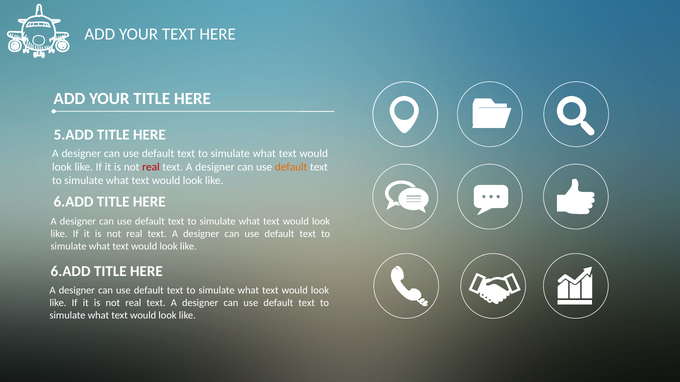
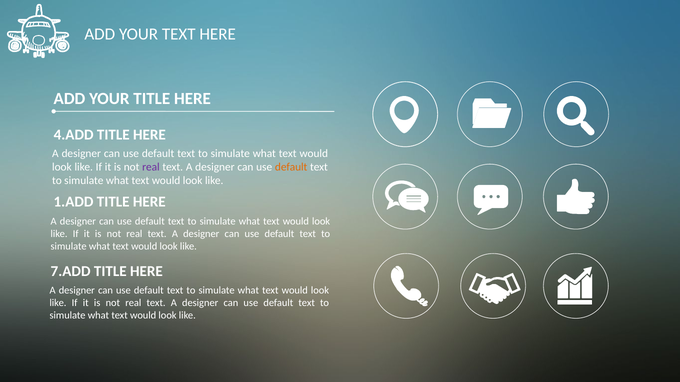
5.ADD: 5.ADD -> 4.ADD
real at (151, 167) colour: red -> purple
6.ADD at (73, 202): 6.ADD -> 1.ADD
6.ADD at (71, 272): 6.ADD -> 7.ADD
